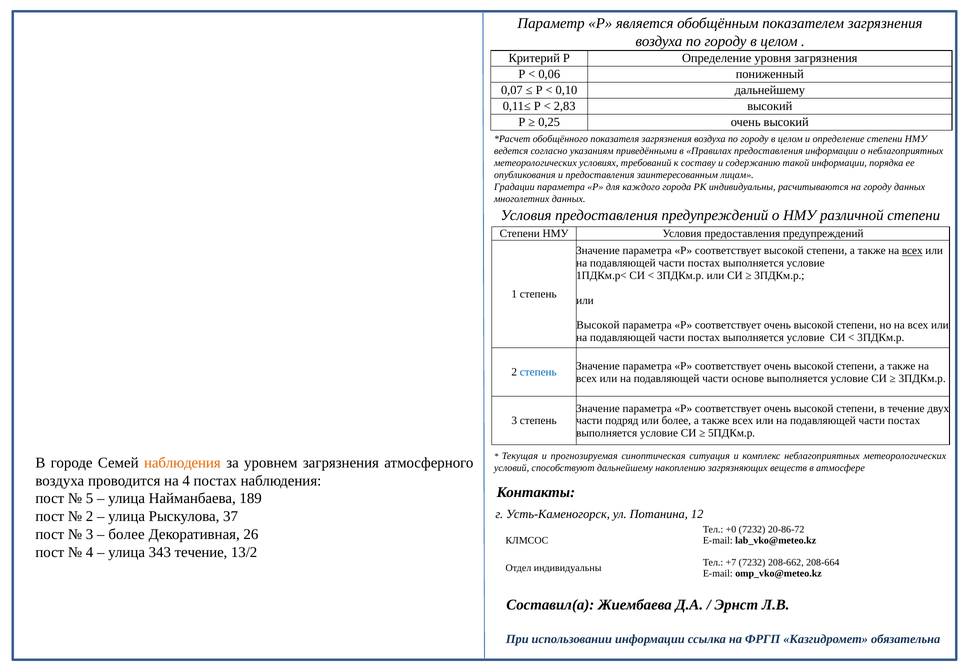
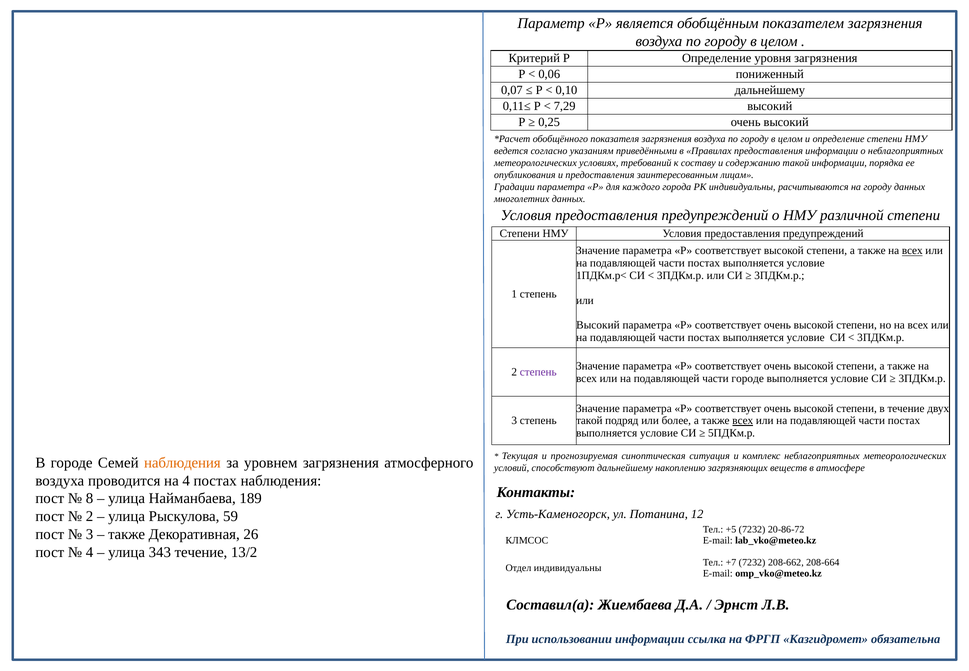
2,83: 2,83 -> 7,29
Высокой at (598, 325): Высокой -> Высокий
степень at (538, 372) colour: blue -> purple
части основе: основе -> городе
части at (589, 421): части -> такой
всех at (743, 421) underline: none -> present
5: 5 -> 8
37: 37 -> 59
+0: +0 -> +5
более at (127, 534): более -> также
